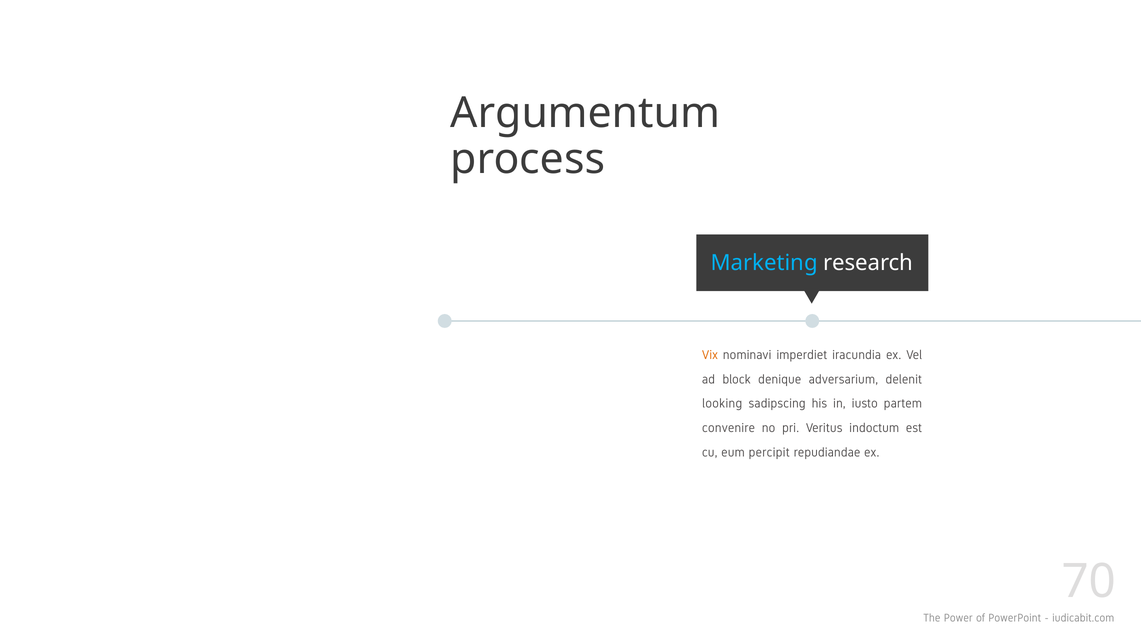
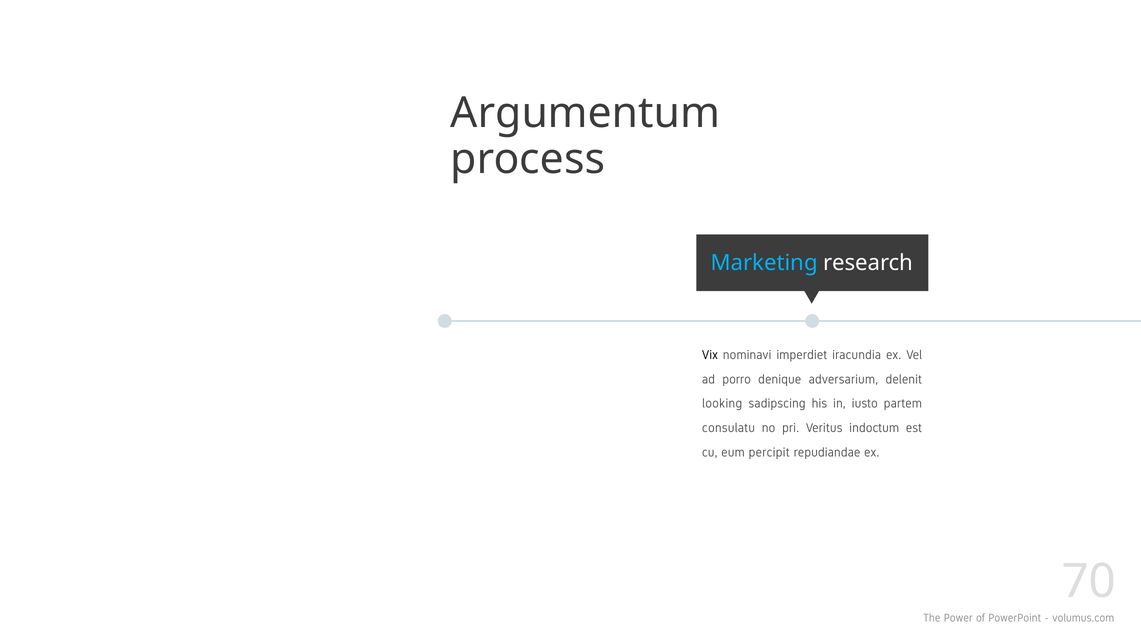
Vix colour: orange -> black
block: block -> porro
convenire: convenire -> consulatu
iudicabit.com: iudicabit.com -> volumus.com
